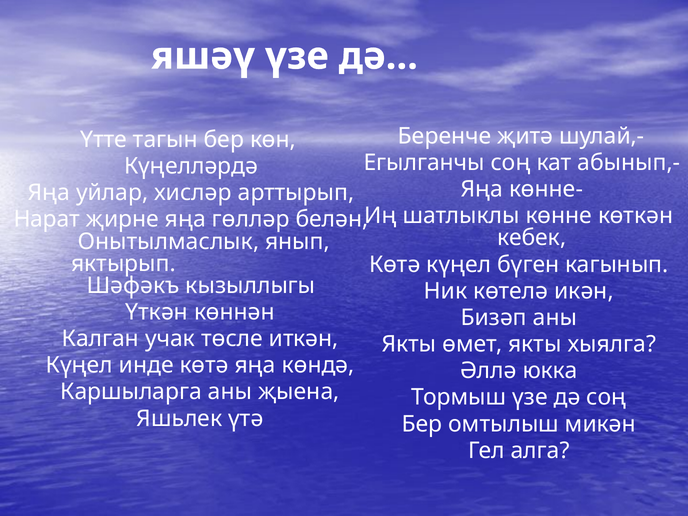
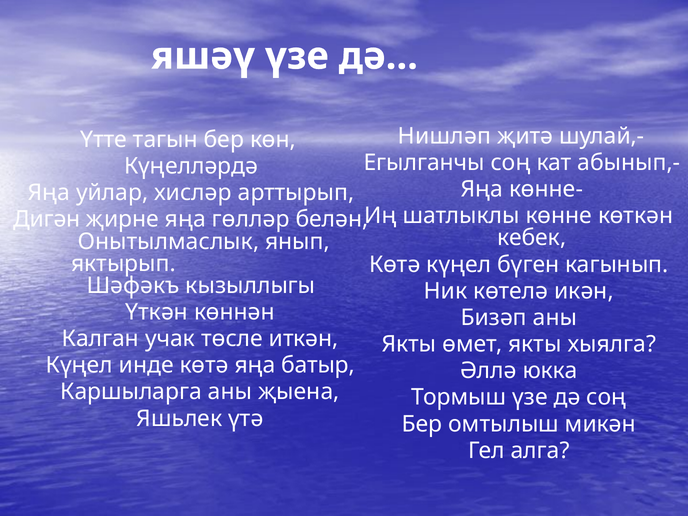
Беренче: Беренче -> Нишләп
Нарат: Нарат -> Дигән
көндә: көндә -> батыр
